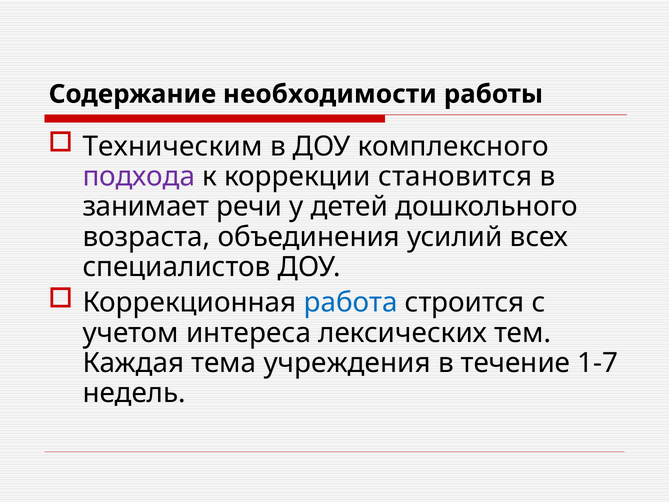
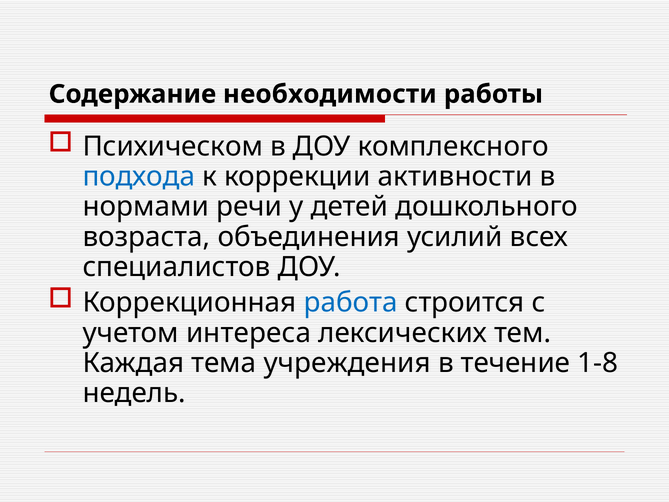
Техническим: Техническим -> Психическом
подхода colour: purple -> blue
становится: становится -> активности
занимает: занимает -> нормами
1-7: 1-7 -> 1-8
